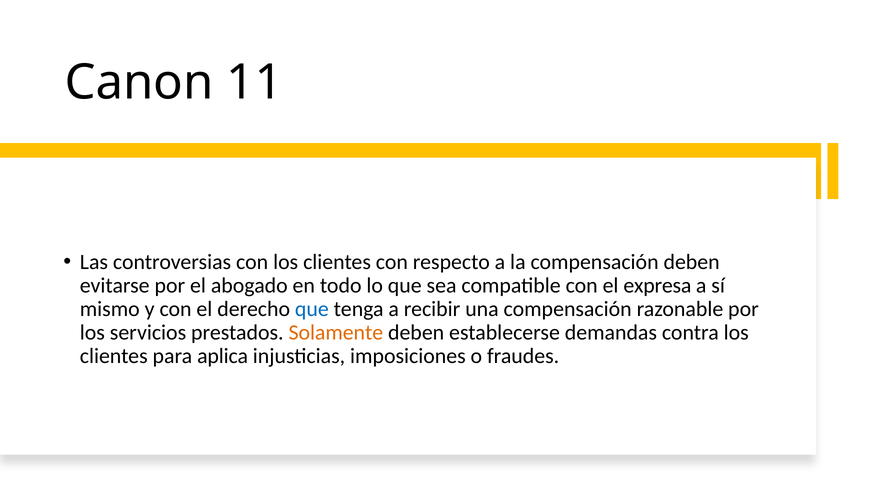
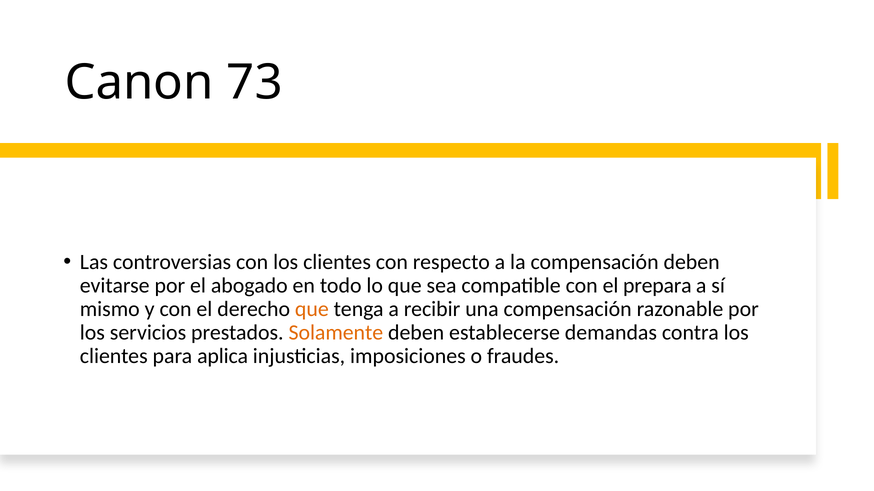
11: 11 -> 73
expresa: expresa -> prepara
que at (312, 309) colour: blue -> orange
